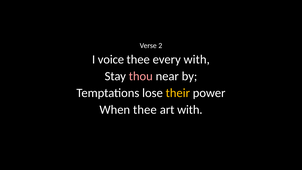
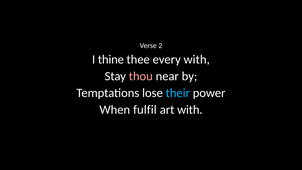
voice: voice -> thine
their colour: yellow -> light blue
When thee: thee -> fulfil
